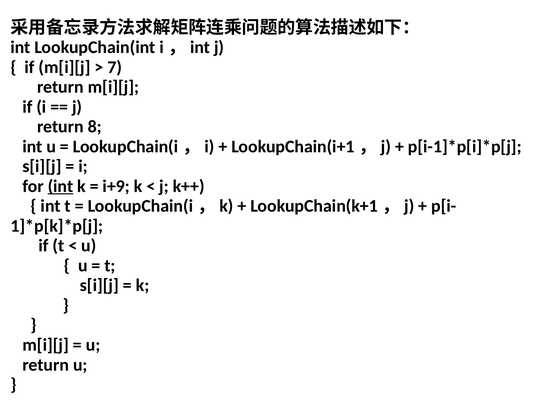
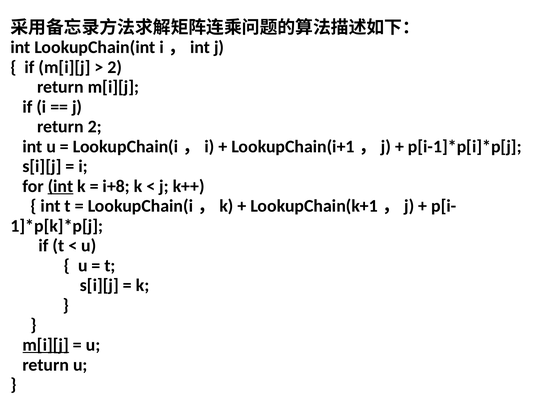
7 at (115, 67): 7 -> 2
return 8: 8 -> 2
i+9: i+9 -> i+8
m[i][j at (46, 345) underline: none -> present
